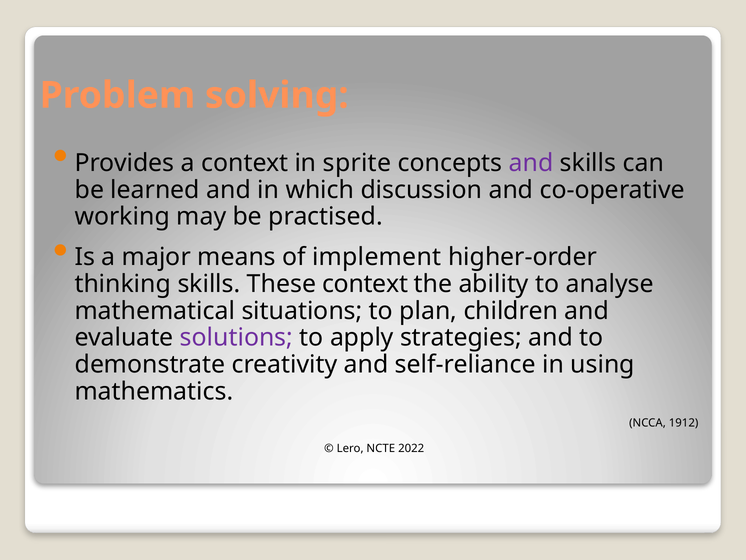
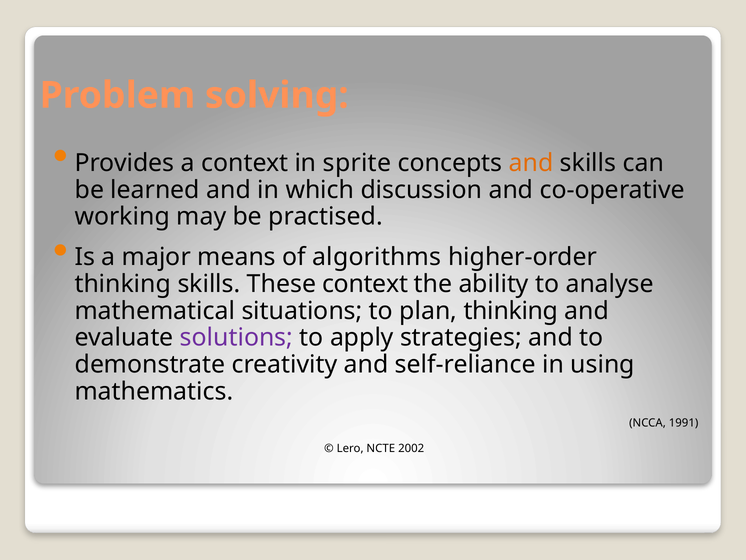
and at (531, 163) colour: purple -> orange
implement: implement -> algorithms
plan children: children -> thinking
1912: 1912 -> 1991
2022: 2022 -> 2002
